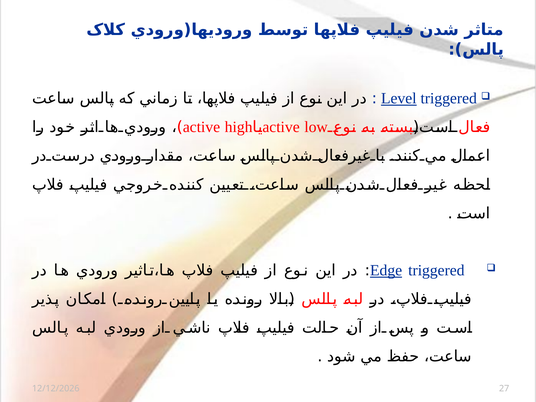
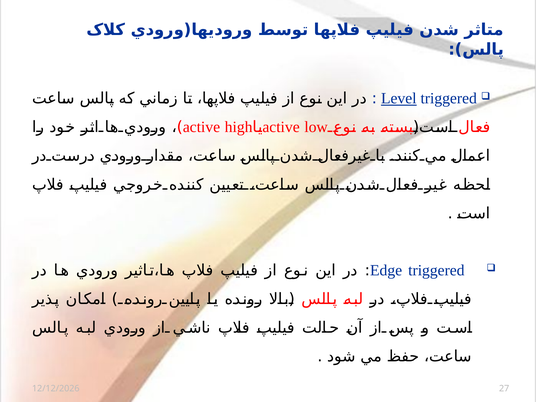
Edge underline: present -> none
